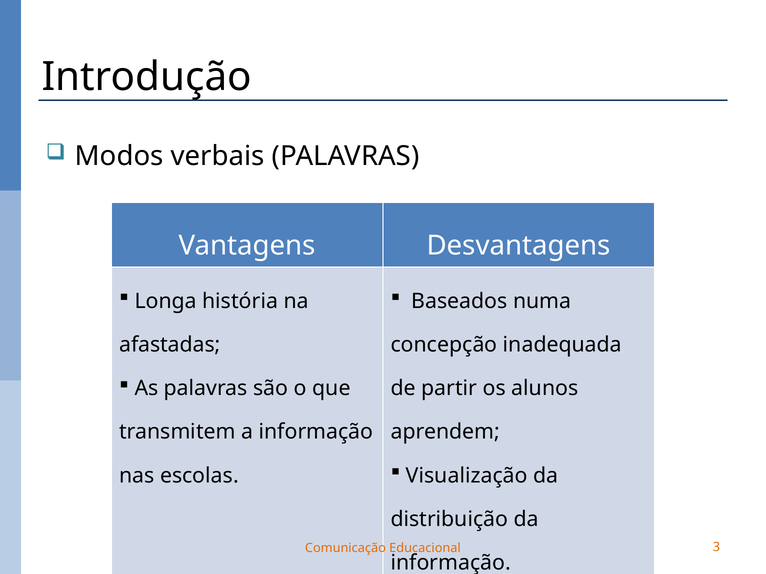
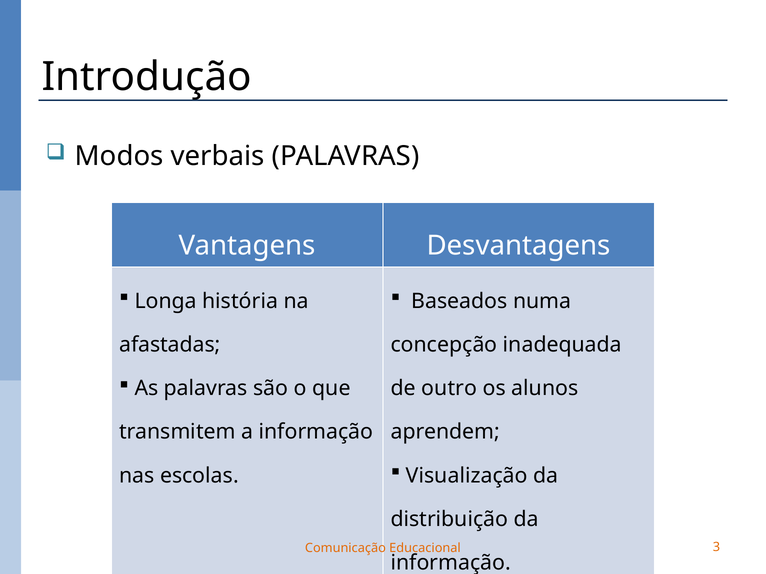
partir: partir -> outro
